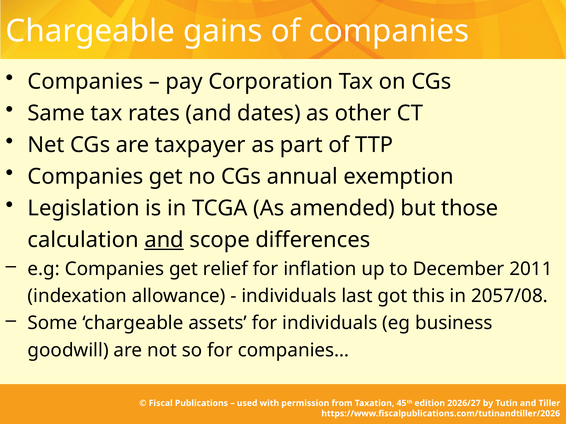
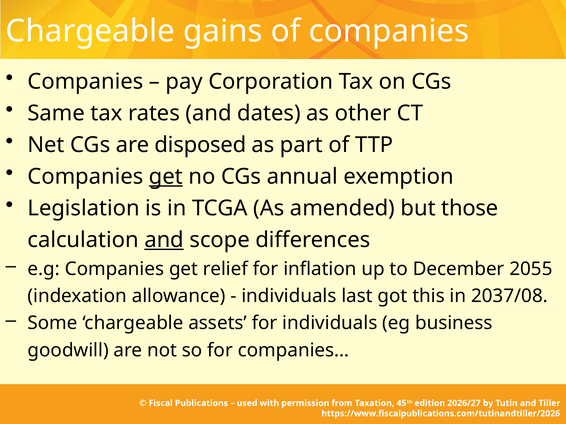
taxpayer: taxpayer -> disposed
get at (166, 177) underline: none -> present
2011: 2011 -> 2055
2057/08: 2057/08 -> 2037/08
